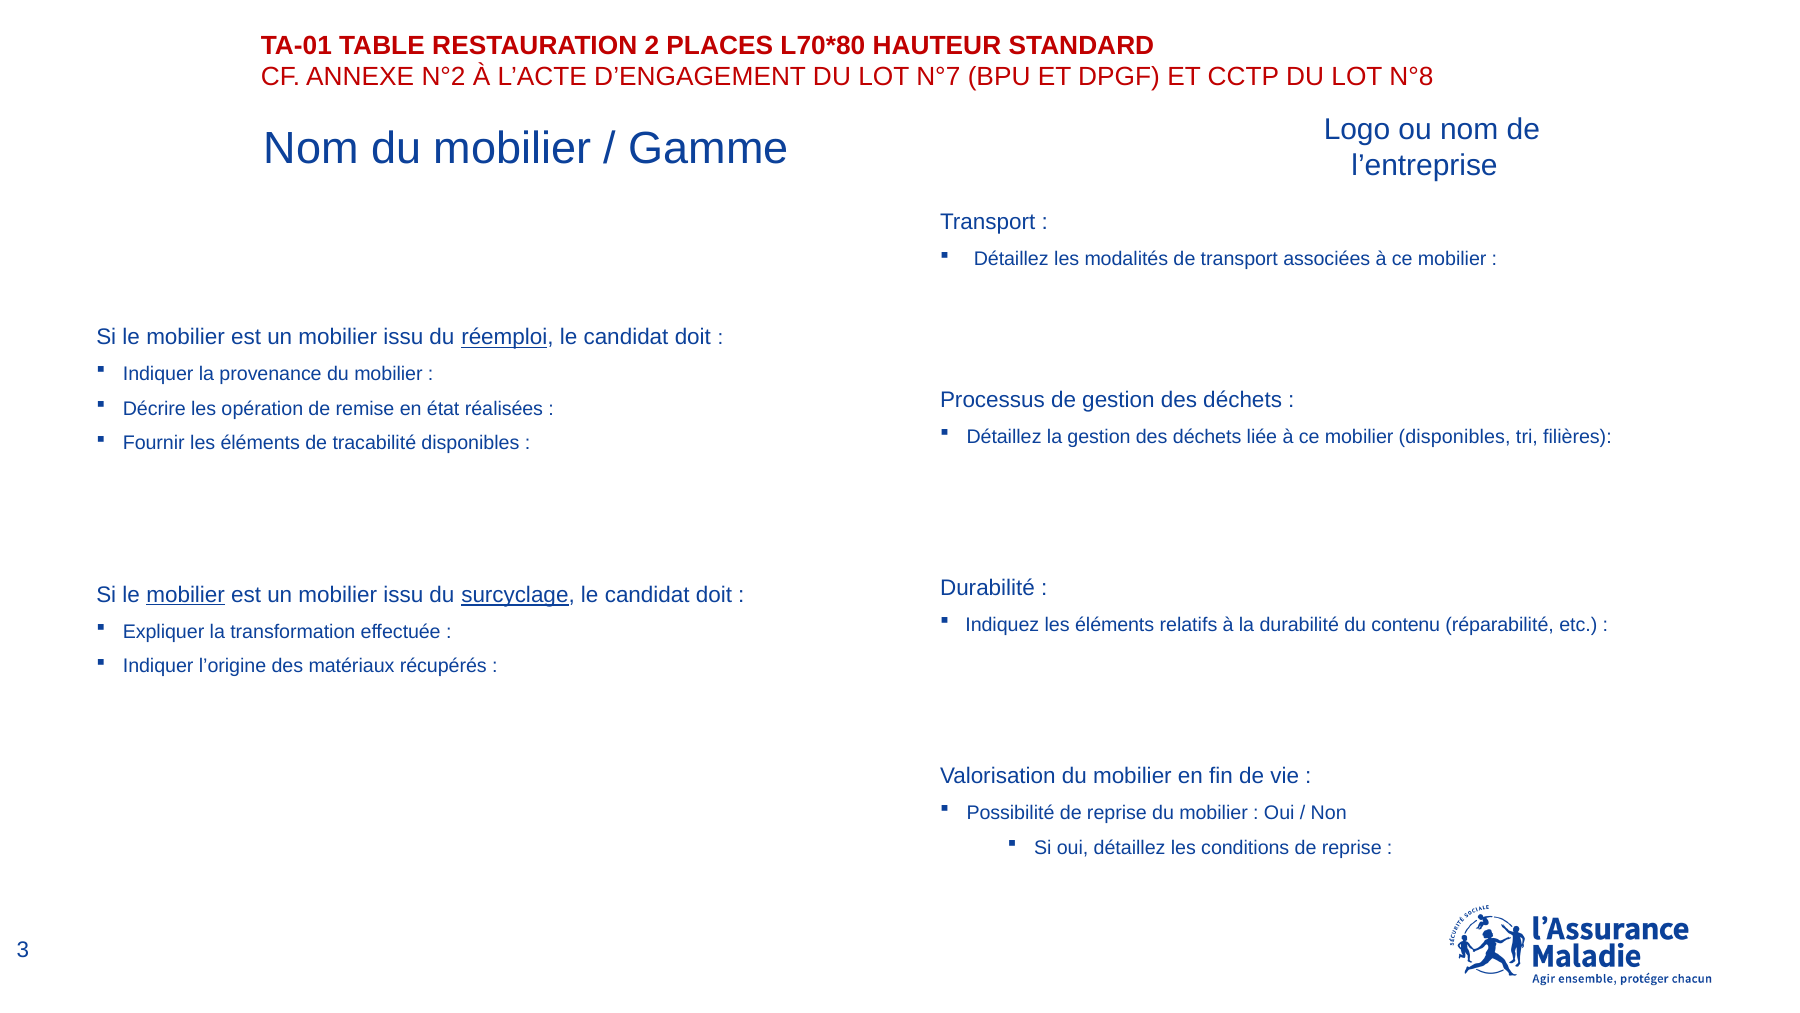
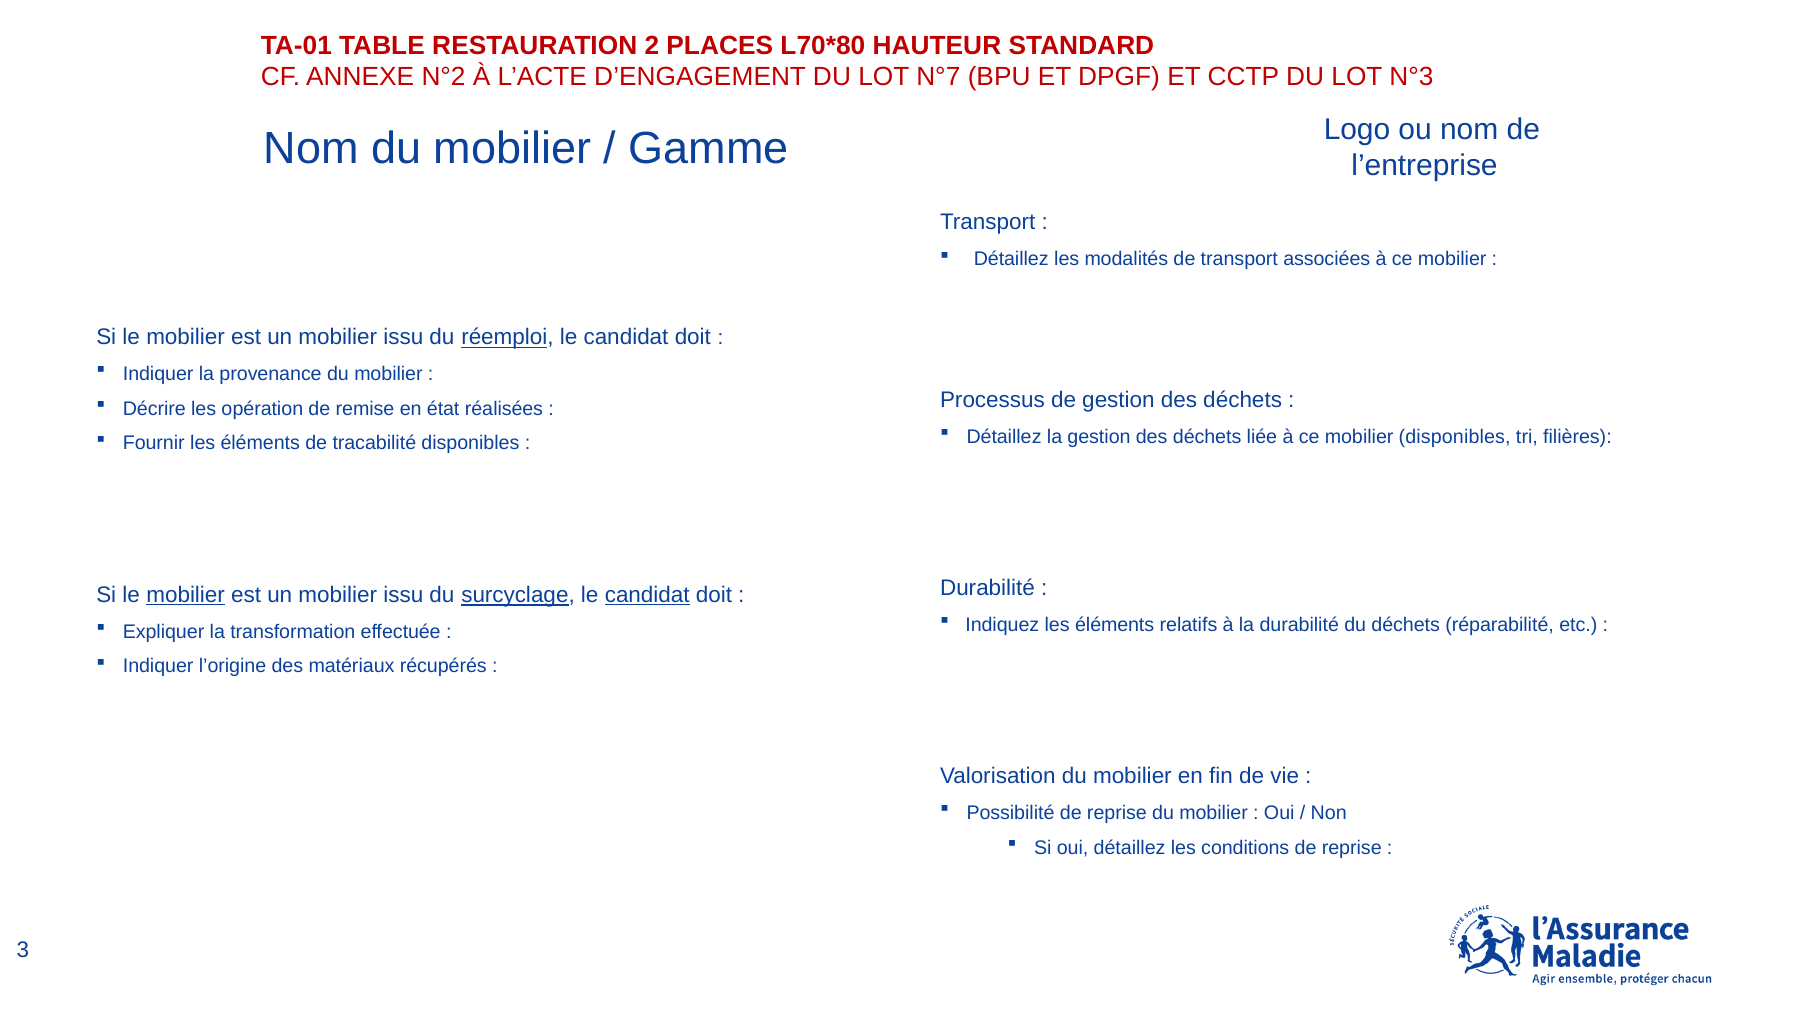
N°8: N°8 -> N°3
candidat at (647, 595) underline: none -> present
du contenu: contenu -> déchets
